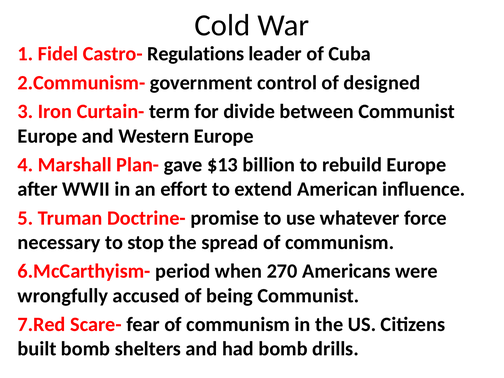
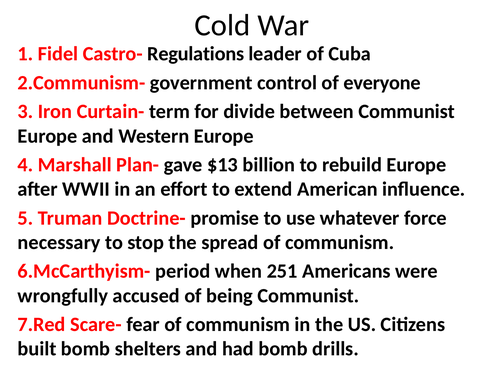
designed: designed -> everyone
270: 270 -> 251
